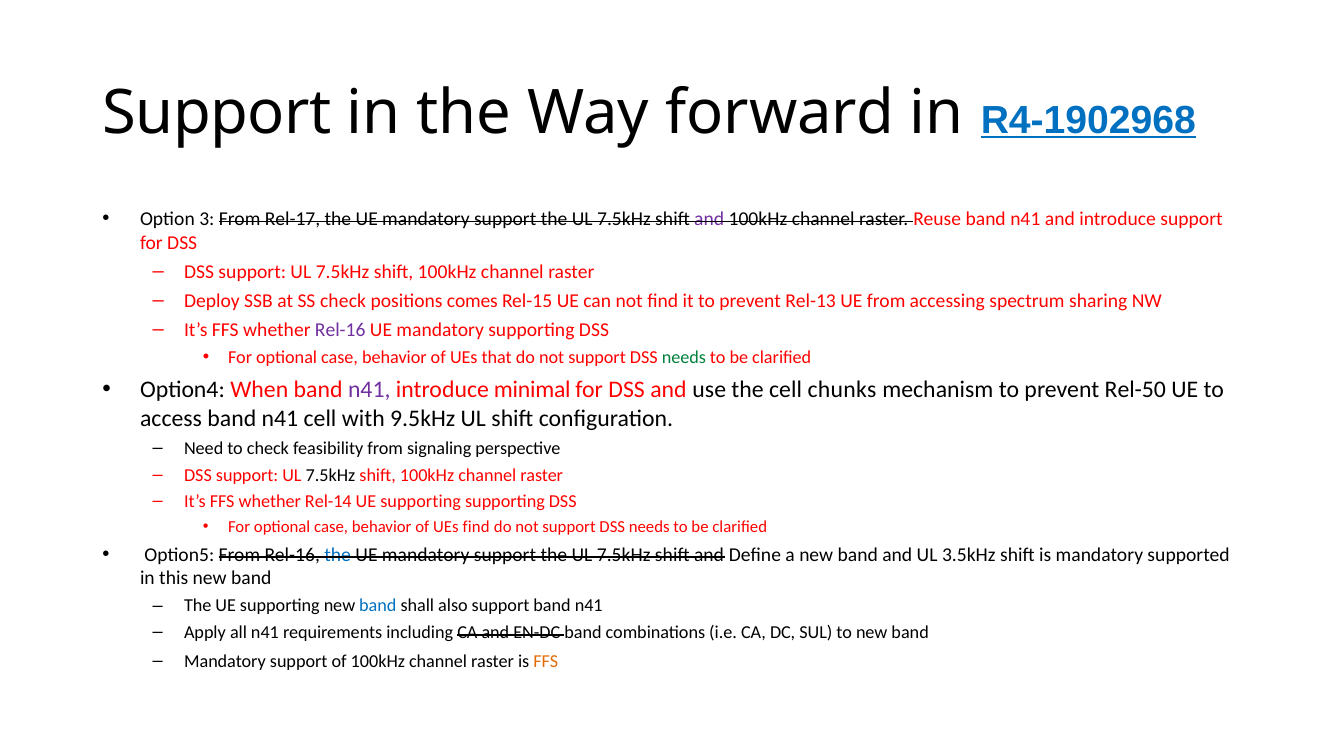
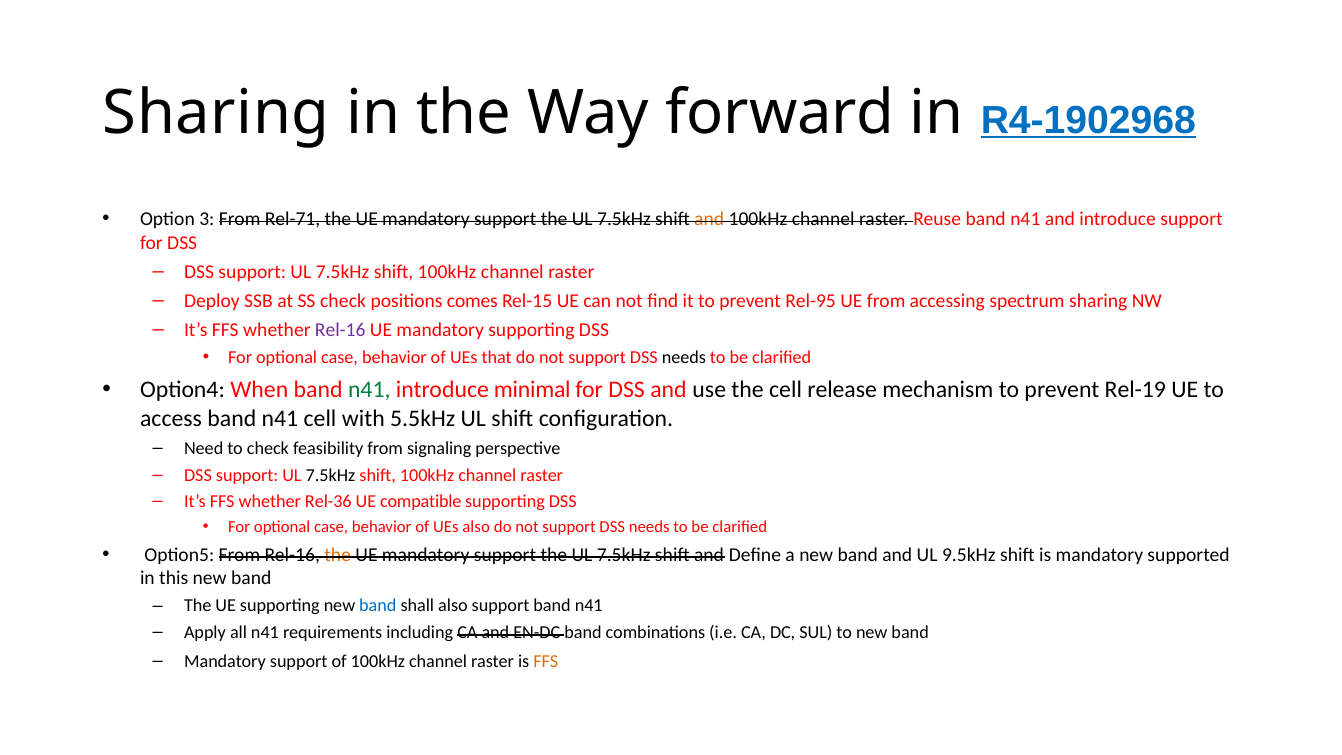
Support at (217, 113): Support -> Sharing
Rel-17: Rel-17 -> Rel-71
and at (709, 219) colour: purple -> orange
Rel-13: Rel-13 -> Rel-95
needs at (684, 357) colour: green -> black
n41 at (369, 390) colour: purple -> green
chunks: chunks -> release
Rel-50: Rel-50 -> Rel-19
9.5kHz: 9.5kHz -> 5.5kHz
Rel-14: Rel-14 -> Rel-36
supporting at (421, 502): supporting -> compatible
UEs find: find -> also
the at (338, 555) colour: blue -> orange
3.5kHz: 3.5kHz -> 9.5kHz
